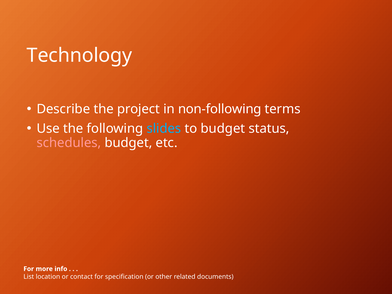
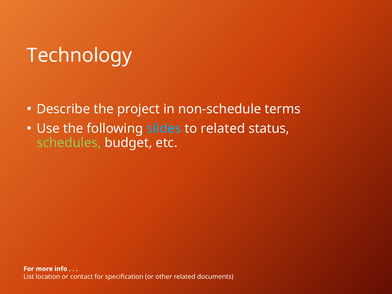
non-following: non-following -> non-schedule
to budget: budget -> related
schedules colour: pink -> light green
